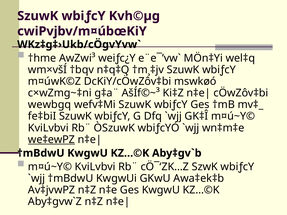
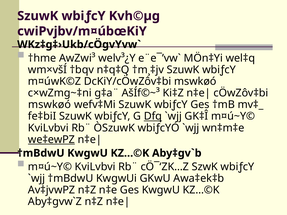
weiƒc¿Y: weiƒc¿Y -> welv³¿Y
wewbgq at (50, 105): wewbgq -> mswkøó
Dfq underline: none -> present
